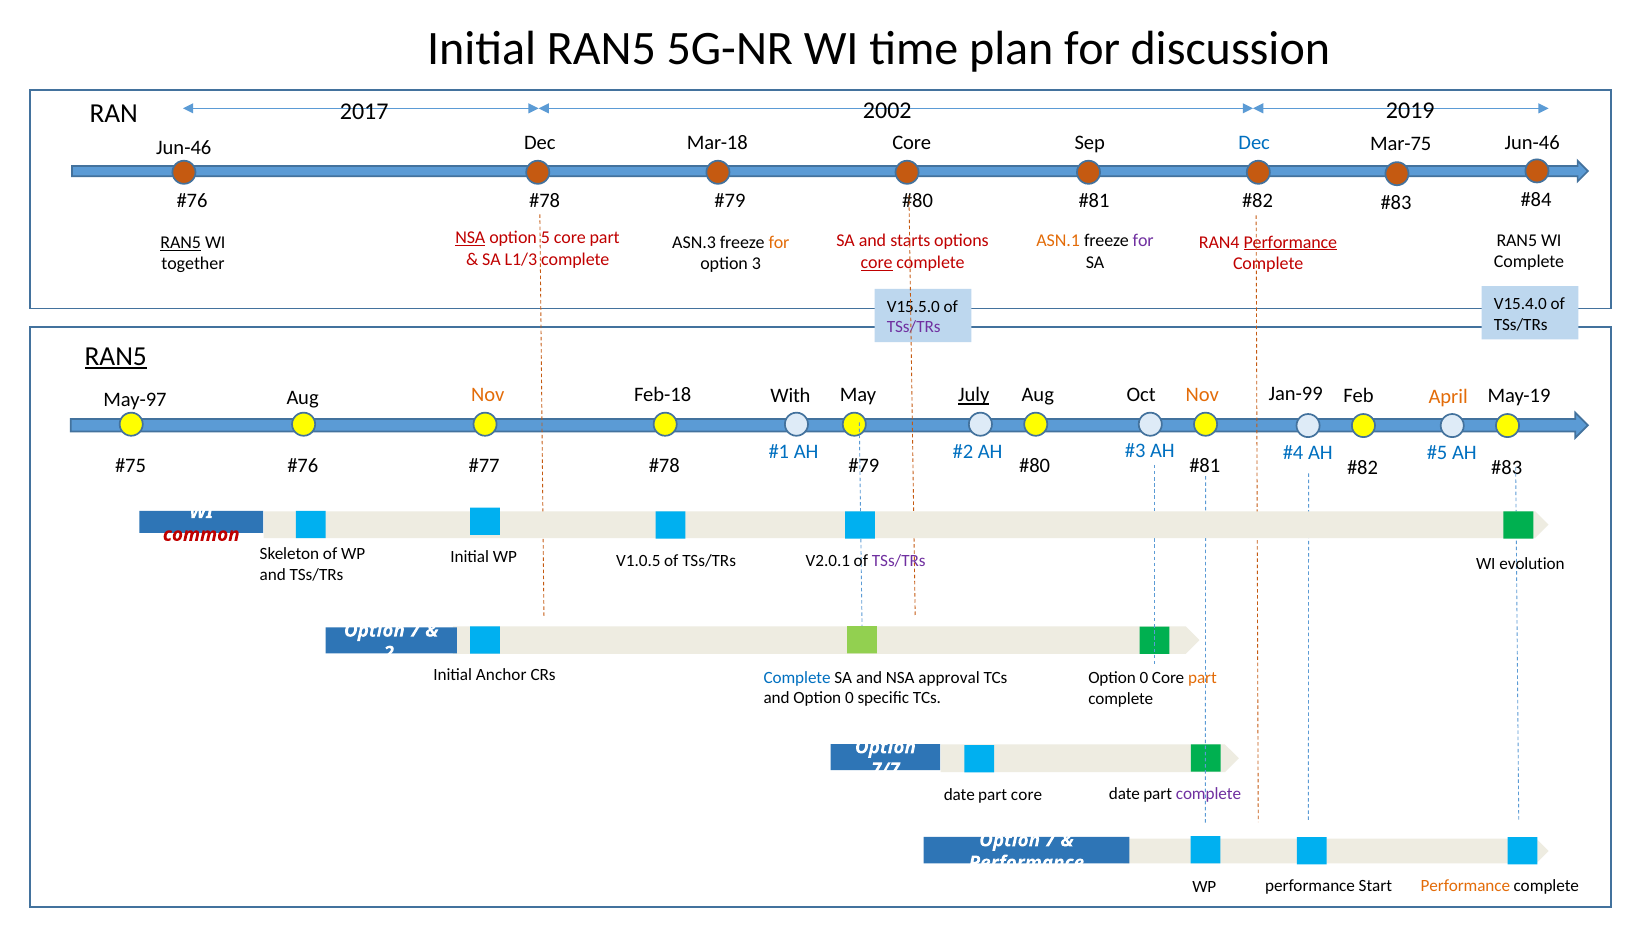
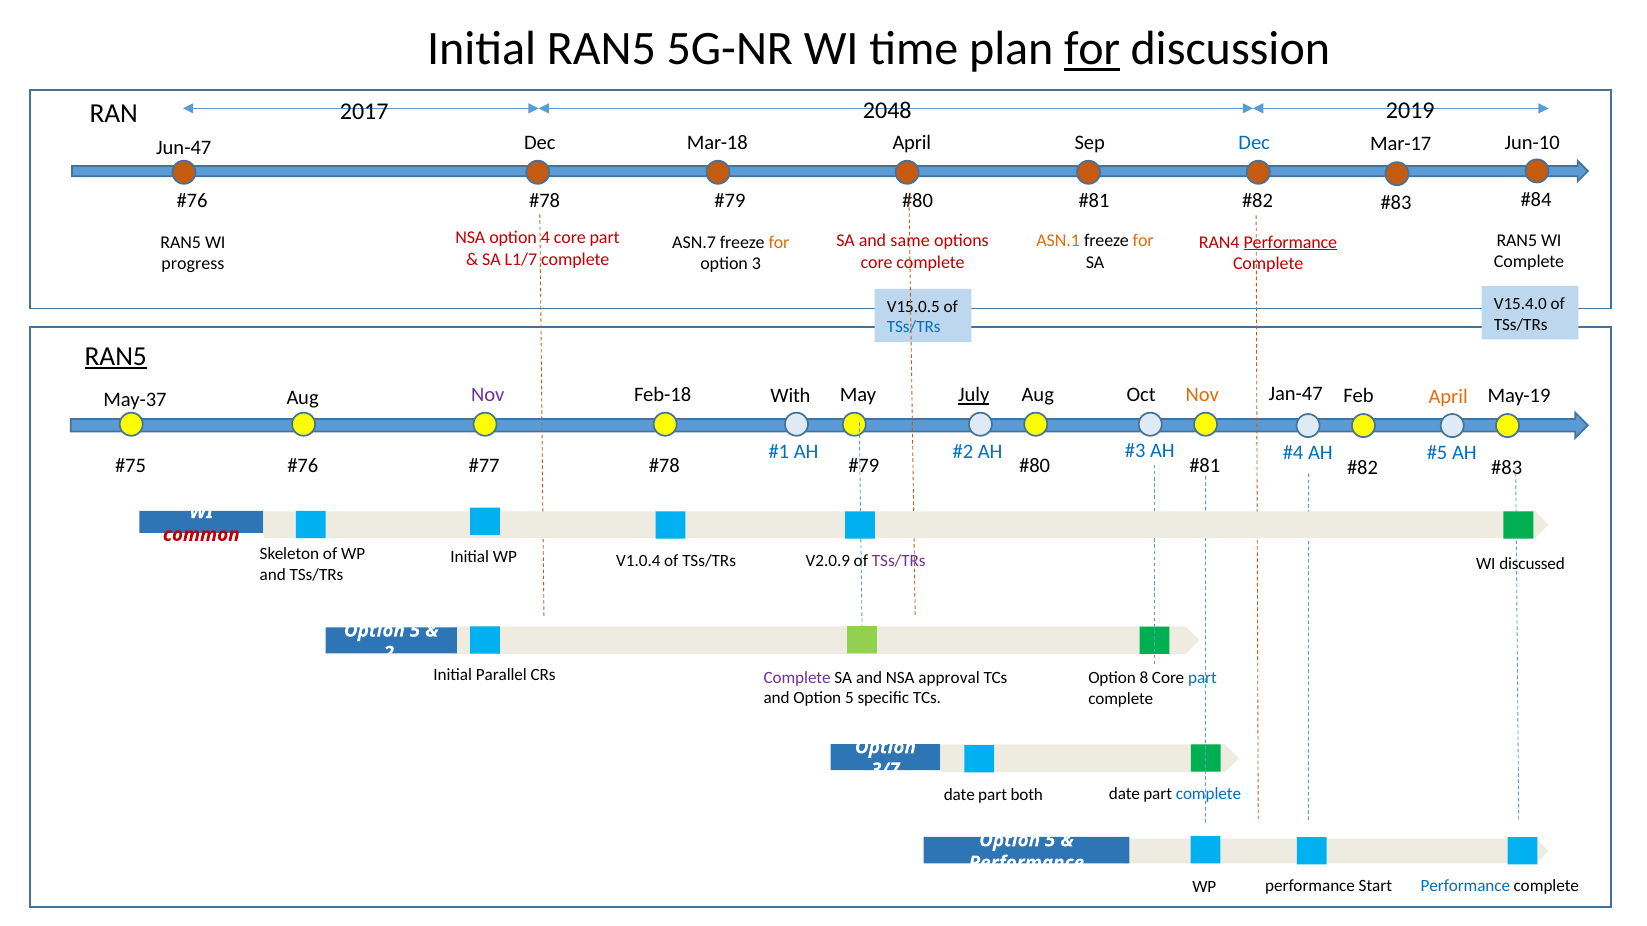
for at (1092, 49) underline: none -> present
2002: 2002 -> 2048
Jun-46 at (1532, 142): Jun-46 -> Jun-10
Mar-75: Mar-75 -> Mar-17
Jun-46 at (184, 148): Jun-46 -> Jun-47
Mar-18 Core: Core -> April
NSA at (470, 238) underline: present -> none
5: 5 -> 4
starts: starts -> same
for at (1143, 241) colour: purple -> orange
RAN5 at (181, 242) underline: present -> none
ASN.3: ASN.3 -> ASN.7
L1/3: L1/3 -> L1/7
core at (877, 263) underline: present -> none
together: together -> progress
V15.5.0: V15.5.0 -> V15.0.5
TSs/TRs at (914, 327) colour: purple -> blue
Jan-99: Jan-99 -> Jan-47
May-97: May-97 -> May-37
Nov at (488, 394) colour: orange -> purple
V1.0.5: V1.0.5 -> V1.0.4
V2.0.1: V2.0.1 -> V2.0.9
evolution: evolution -> discussed
7 at (415, 631): 7 -> 5
Anchor: Anchor -> Parallel
Complete at (797, 678) colour: blue -> purple
0 at (1144, 678): 0 -> 8
part at (1202, 678) colour: orange -> blue
and Option 0: 0 -> 5
7/7: 7/7 -> 3/7
complete at (1208, 794) colour: purple -> blue
part core: core -> both
7 at (1050, 840): 7 -> 5
Performance at (1465, 886) colour: orange -> blue
